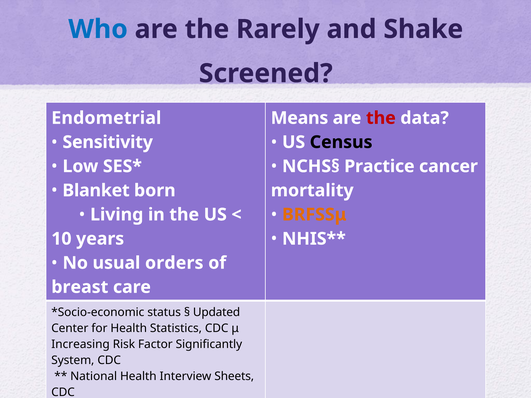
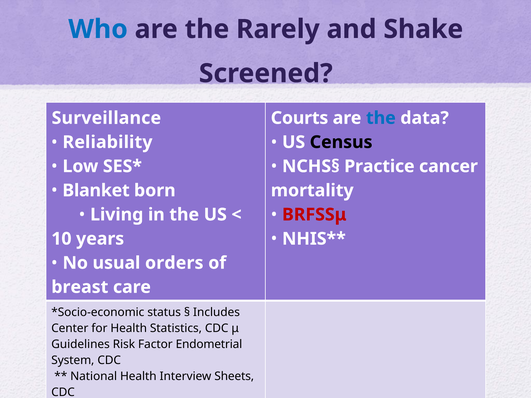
Endometrial: Endometrial -> Surveillance
Means: Means -> Courts
the at (381, 118) colour: red -> blue
Sensitivity: Sensitivity -> Reliability
BRFSSμ colour: orange -> red
Updated: Updated -> Includes
Increasing: Increasing -> Guidelines
Significantly: Significantly -> Endometrial
